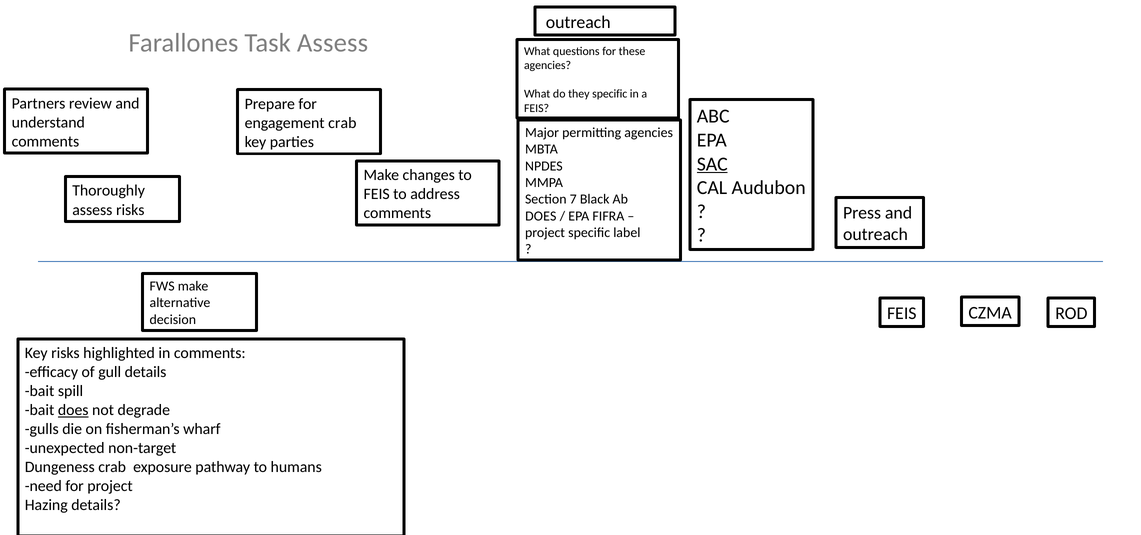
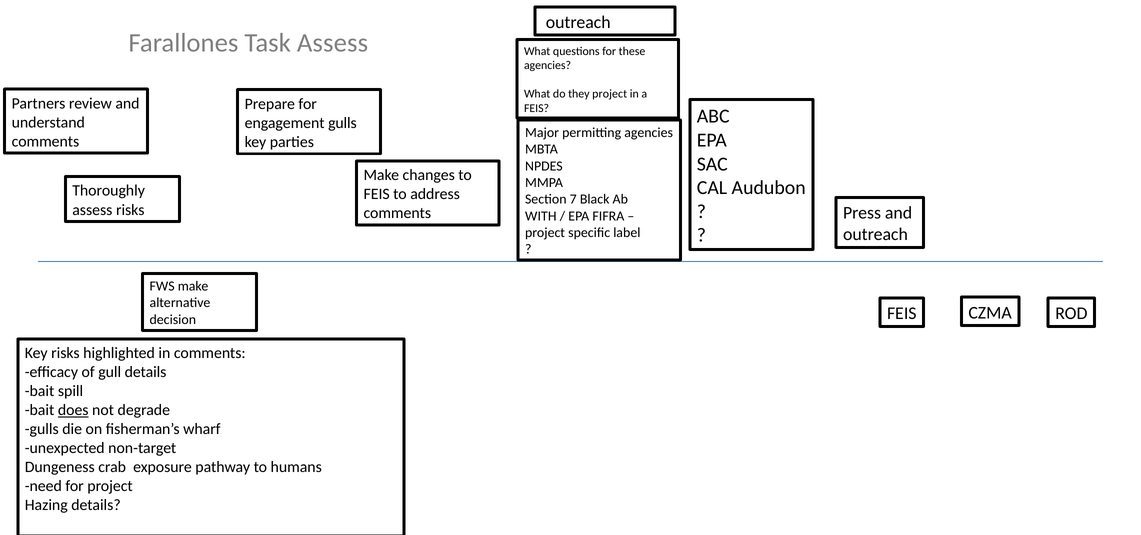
they specific: specific -> project
engagement crab: crab -> gulls
SAC underline: present -> none
DOES at (541, 216): DOES -> WITH
